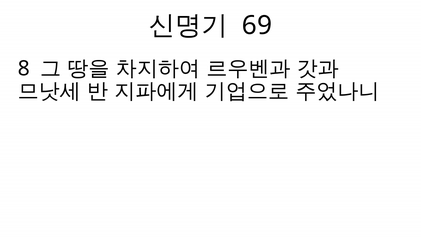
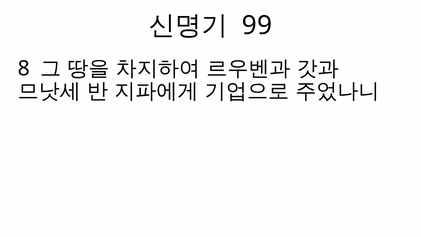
69: 69 -> 99
